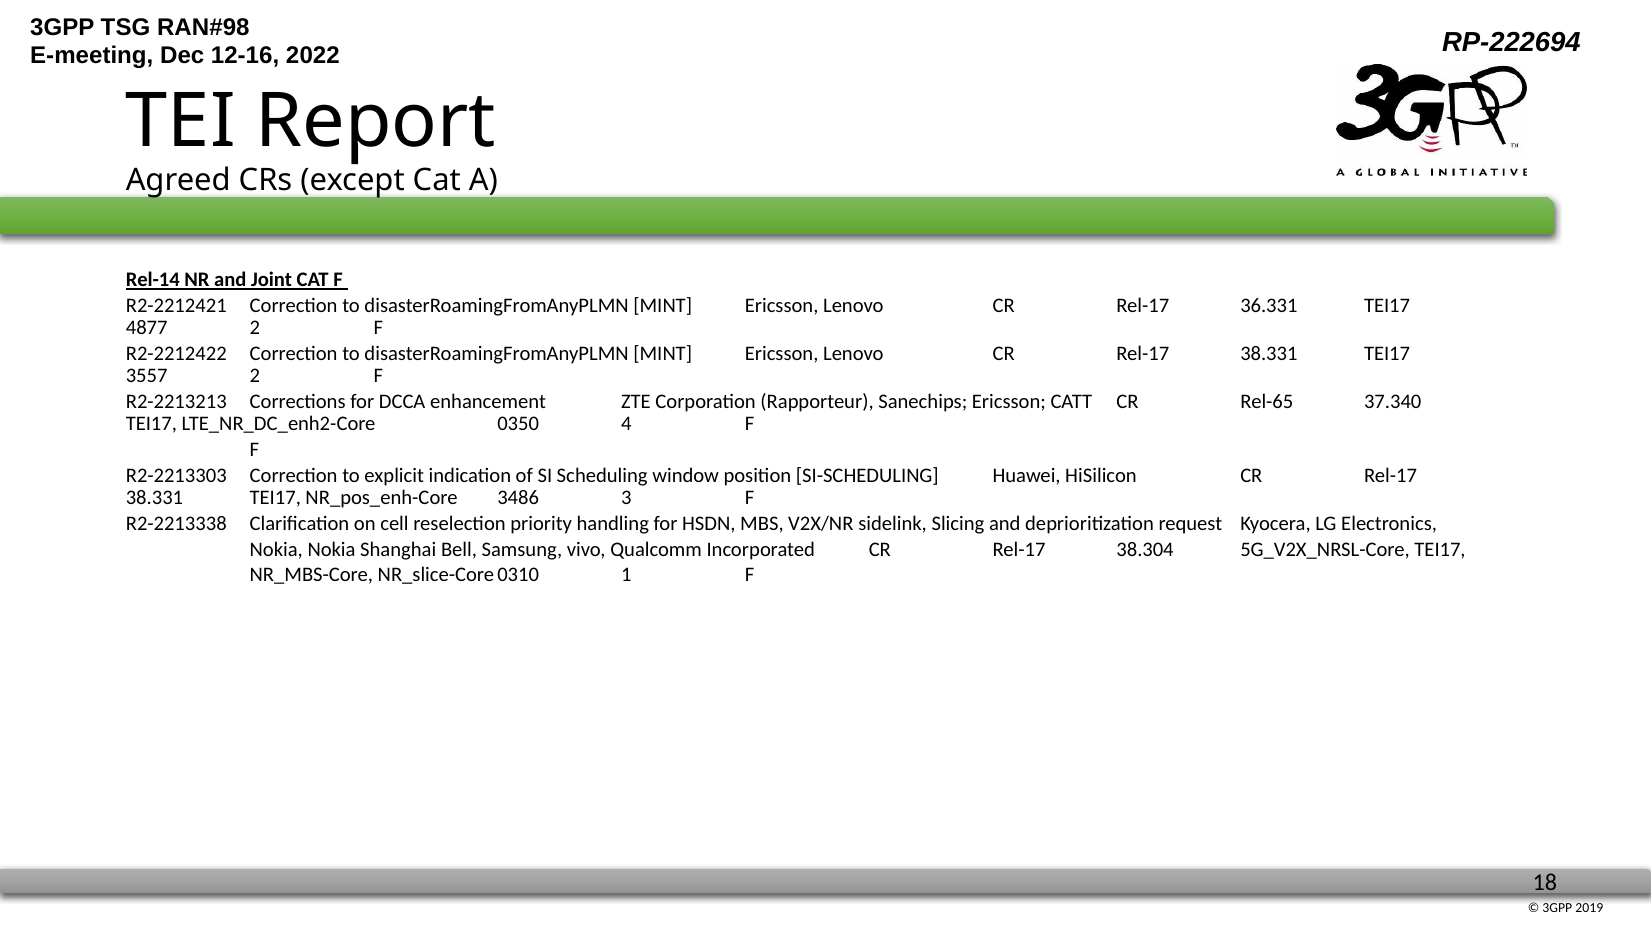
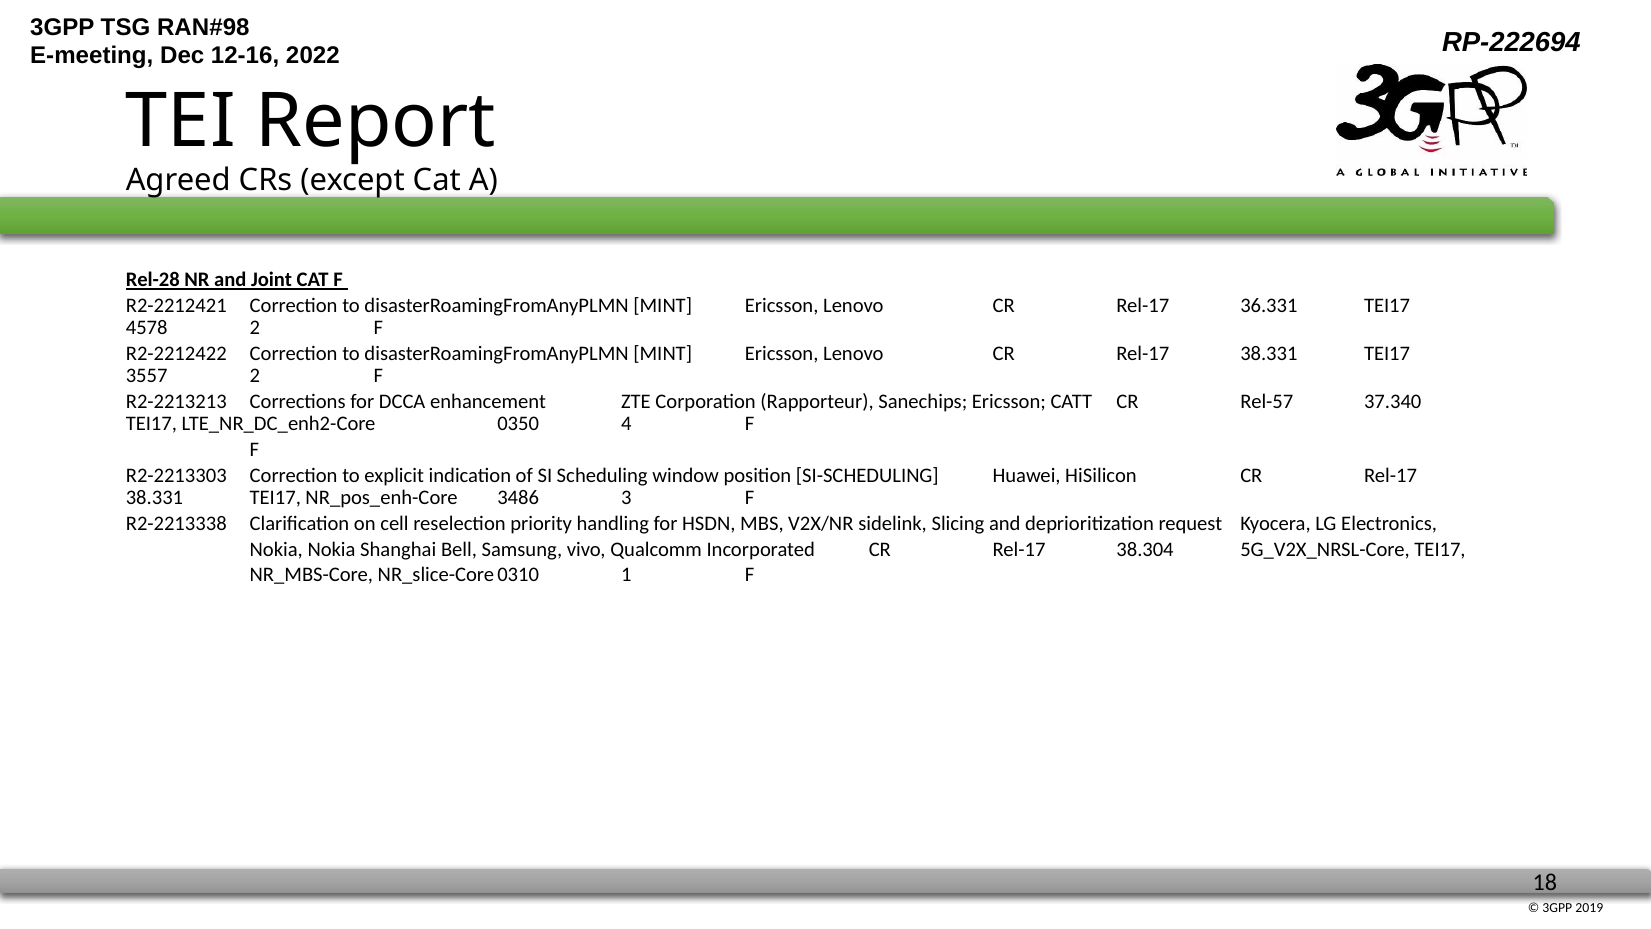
Rel-14: Rel-14 -> Rel-28
4877: 4877 -> 4578
Rel-65: Rel-65 -> Rel-57
